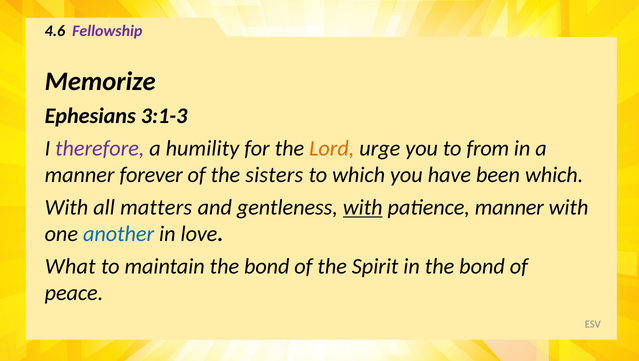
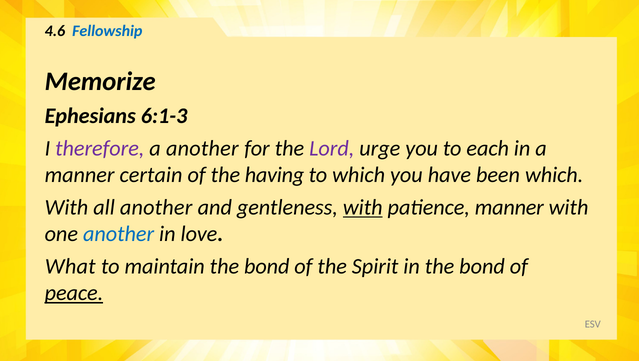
Fellowship colour: purple -> blue
3:1-3: 3:1-3 -> 6:1-3
a humility: humility -> another
Lord colour: orange -> purple
from: from -> each
forever: forever -> certain
sisters: sisters -> having
all matters: matters -> another
peace underline: none -> present
